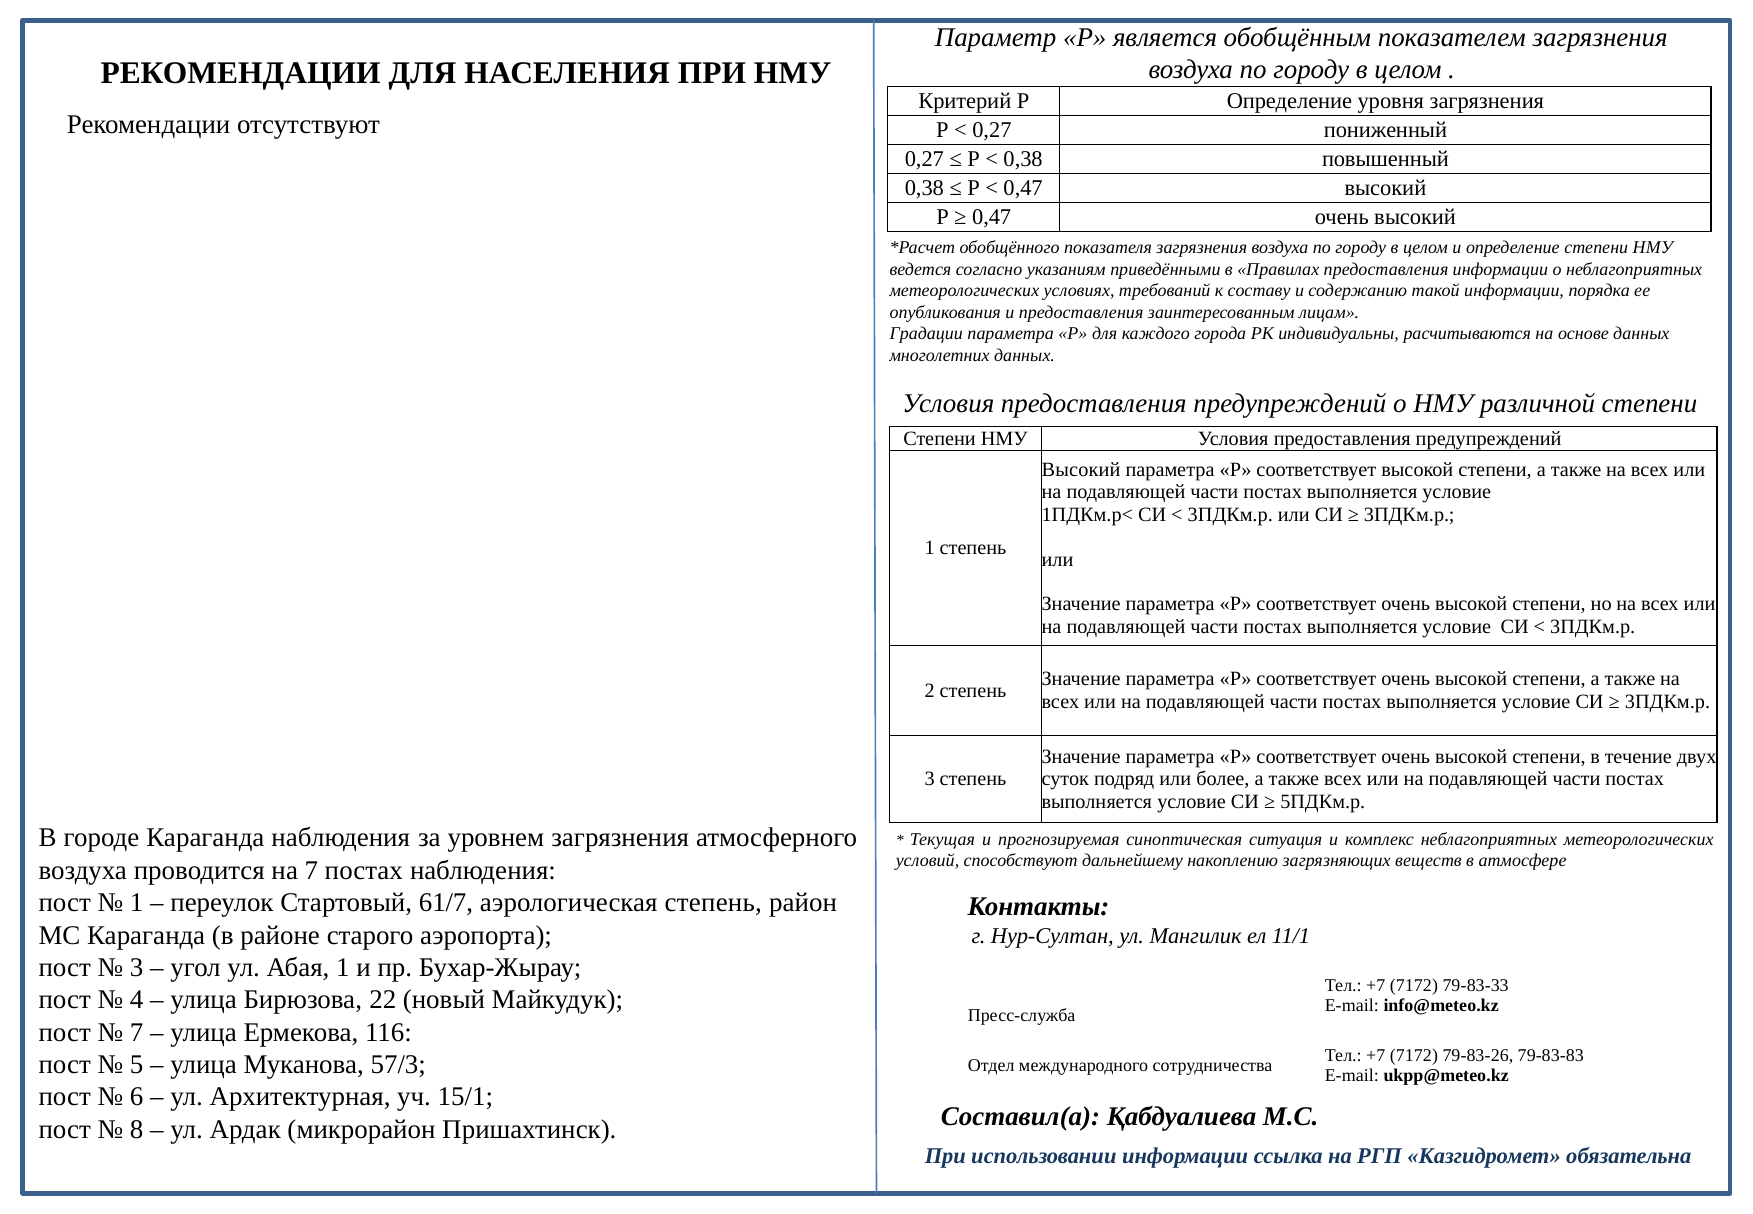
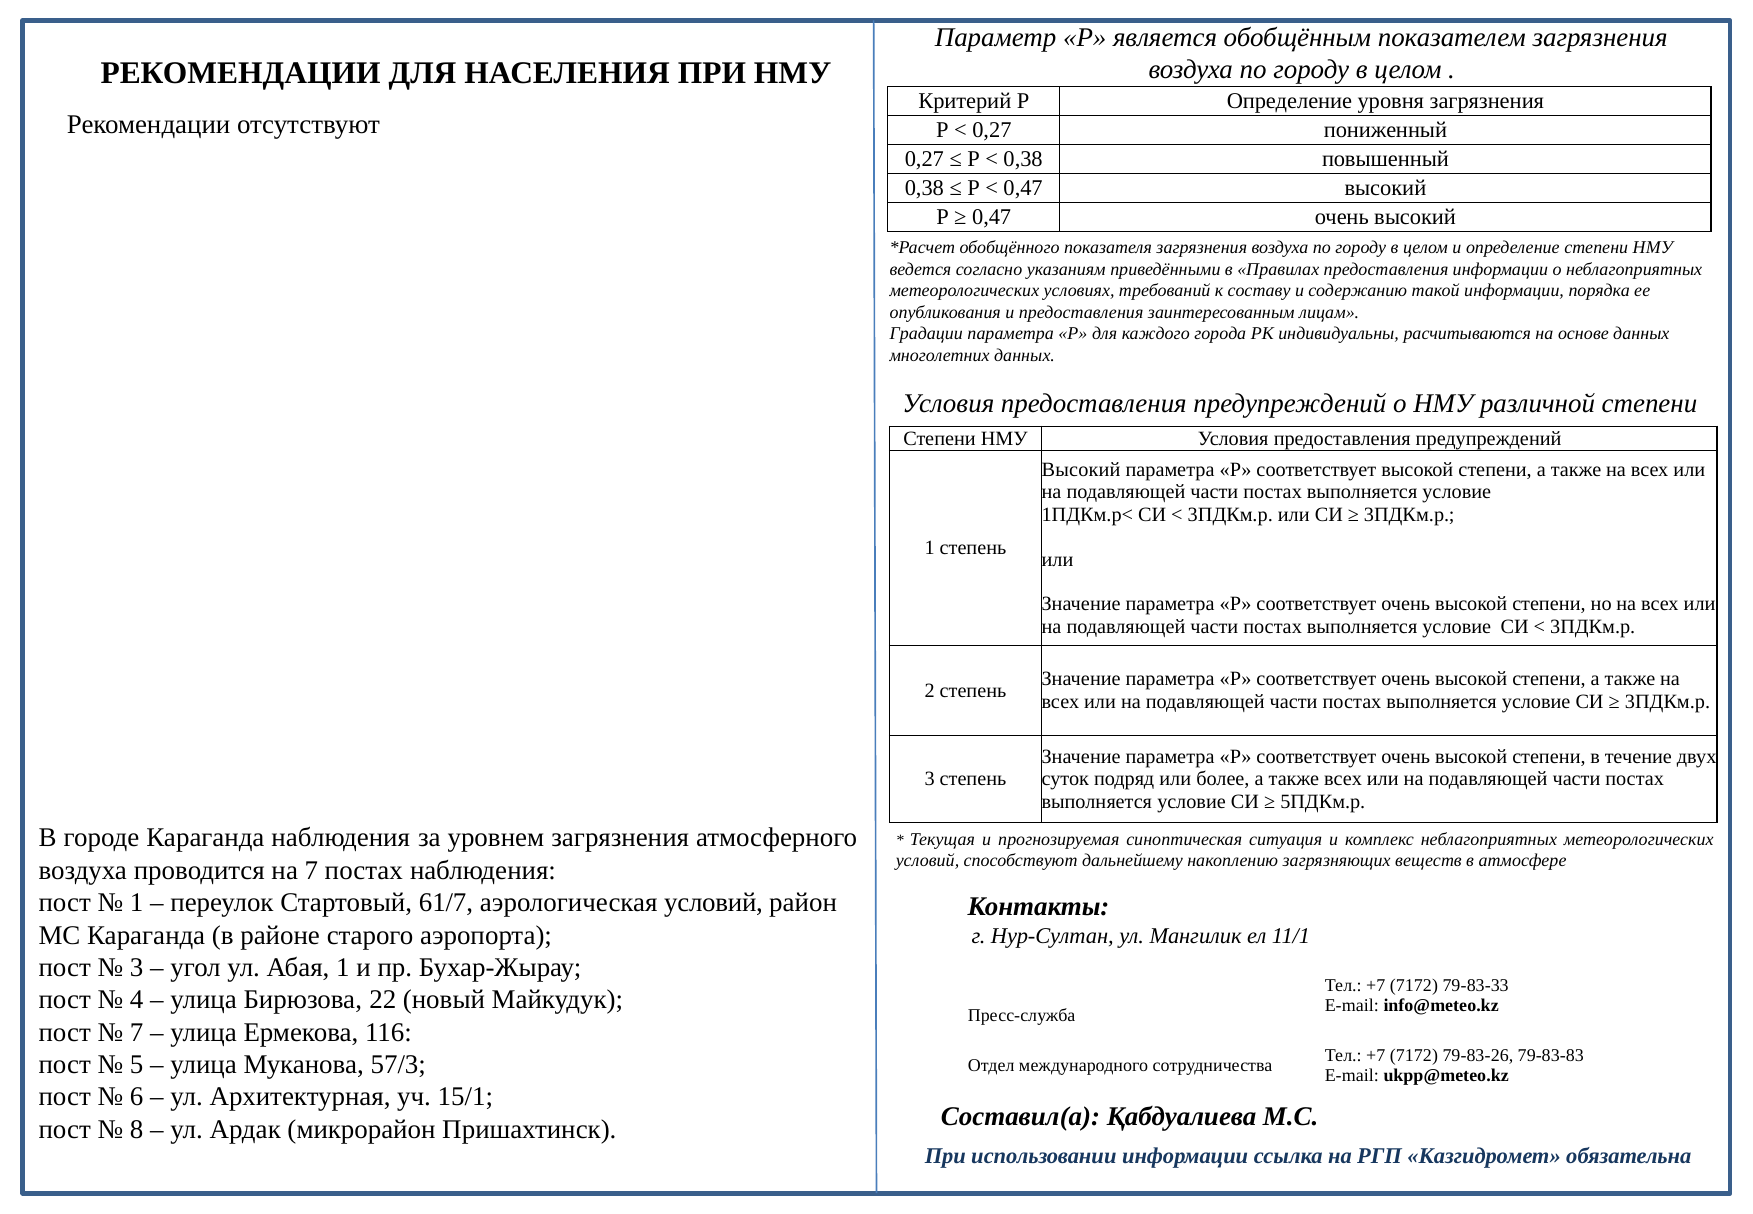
аэрологическая степень: степень -> условий
